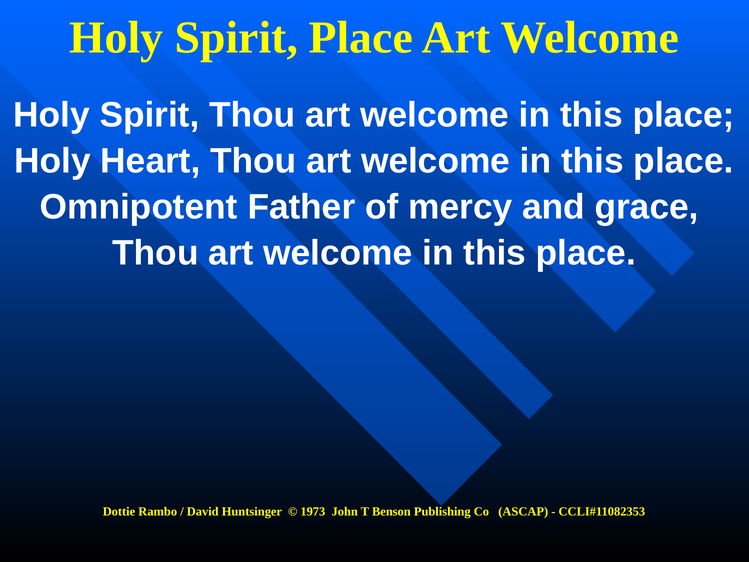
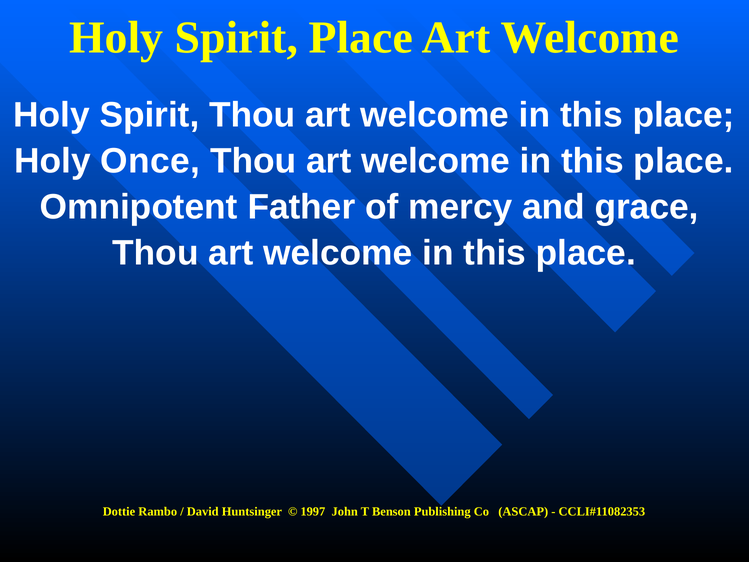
Heart: Heart -> Once
1973: 1973 -> 1997
